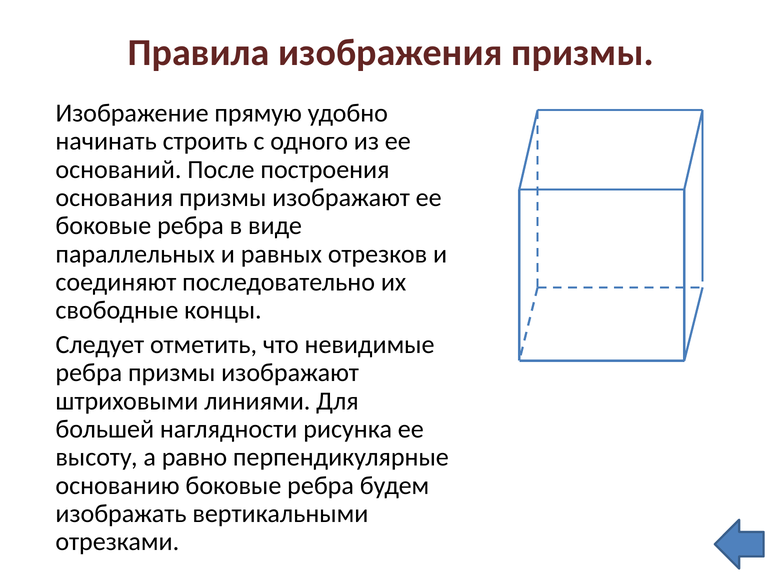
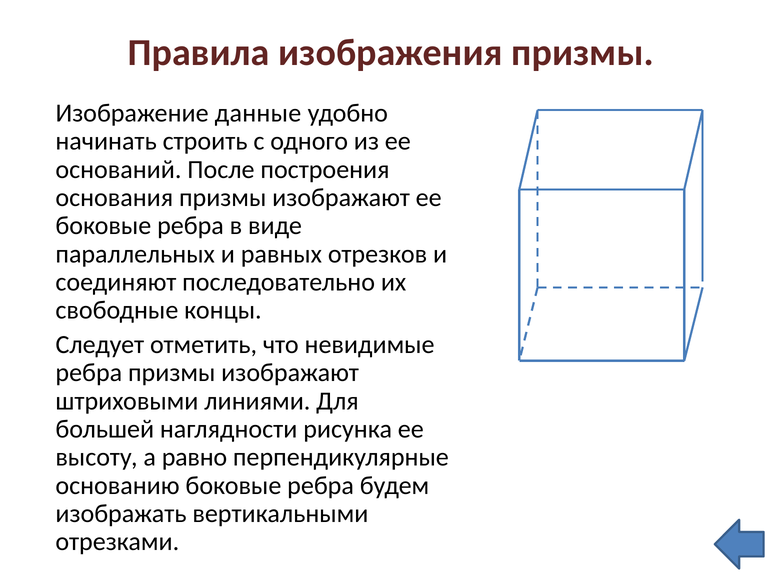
прямую: прямую -> данные
